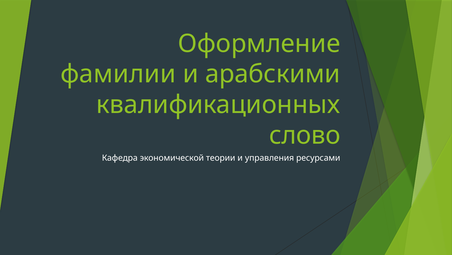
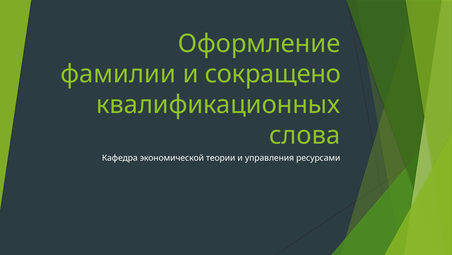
арабскими: арабскими -> сокращено
слово: слово -> слова
